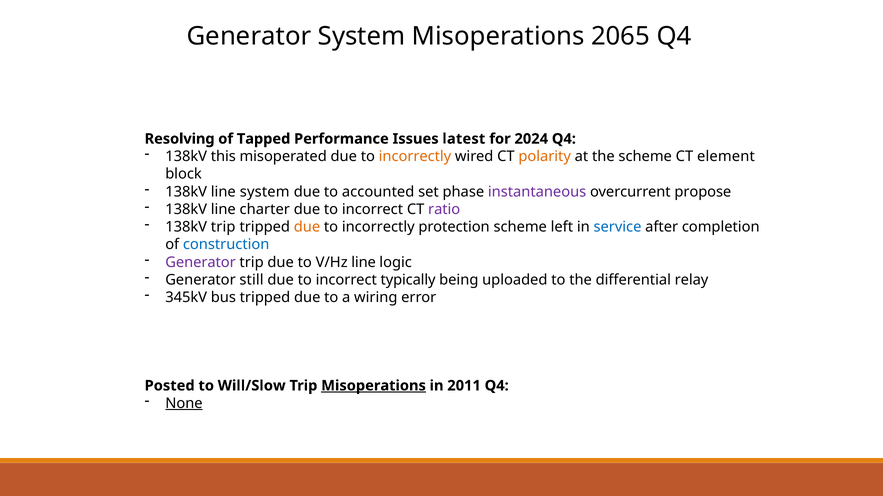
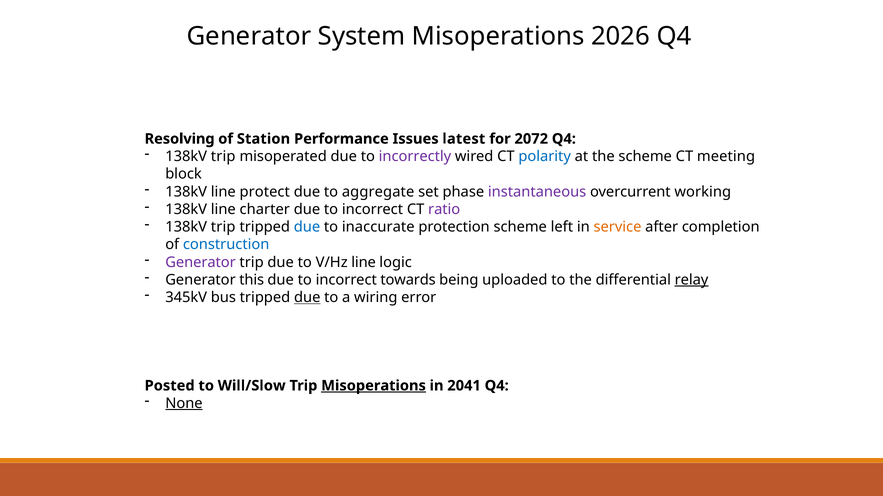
2065: 2065 -> 2026
Tapped: Tapped -> Station
2024: 2024 -> 2072
this at (223, 157): this -> trip
incorrectly at (415, 157) colour: orange -> purple
polarity colour: orange -> blue
element: element -> meeting
line system: system -> protect
accounted: accounted -> aggregate
propose: propose -> working
due at (307, 227) colour: orange -> blue
incorrectly at (378, 227): incorrectly -> inaccurate
service colour: blue -> orange
still: still -> this
typically: typically -> towards
relay underline: none -> present
due at (307, 298) underline: none -> present
2011: 2011 -> 2041
